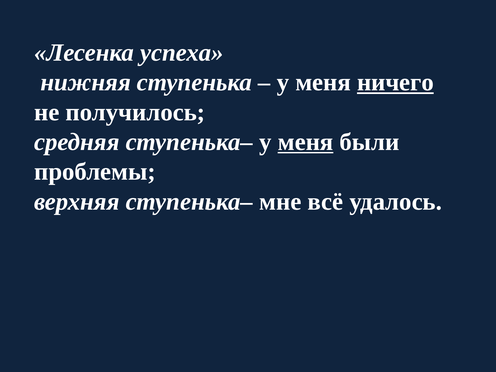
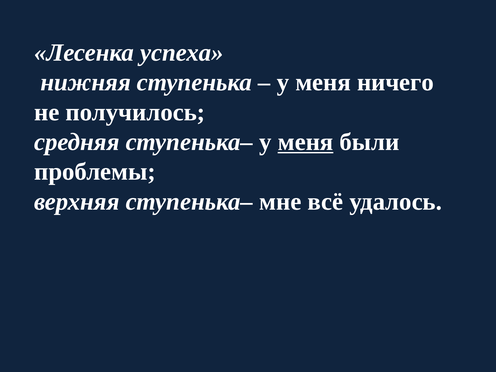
ничего underline: present -> none
